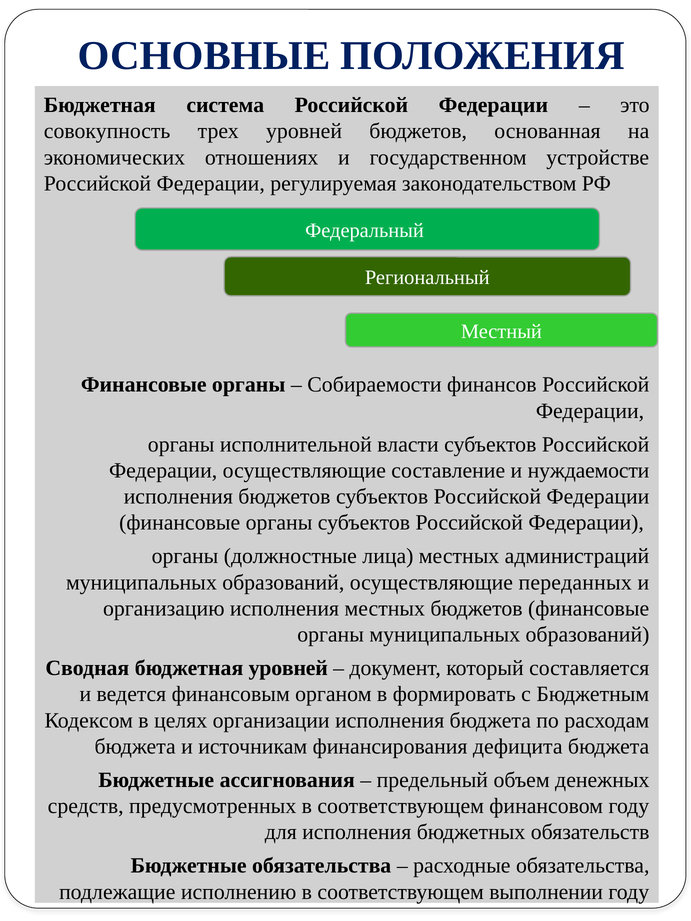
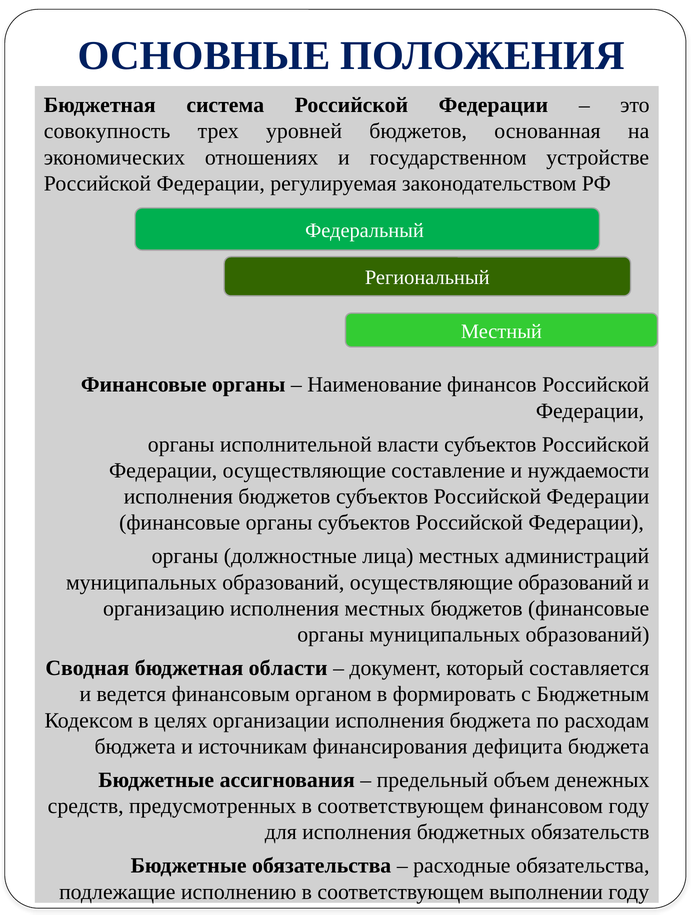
Собираемости: Собираемости -> Наименование
осуществляющие переданных: переданных -> образований
бюджетная уровней: уровней -> области
